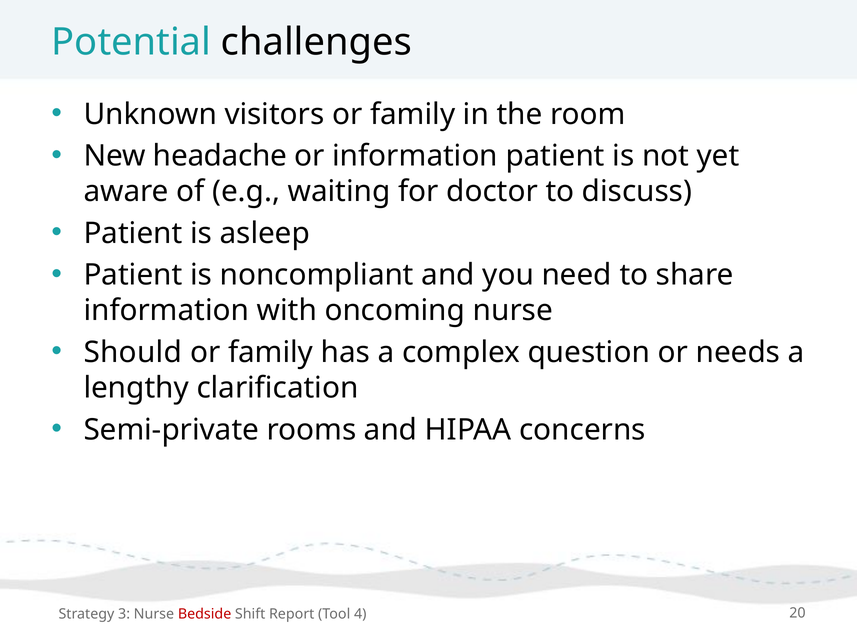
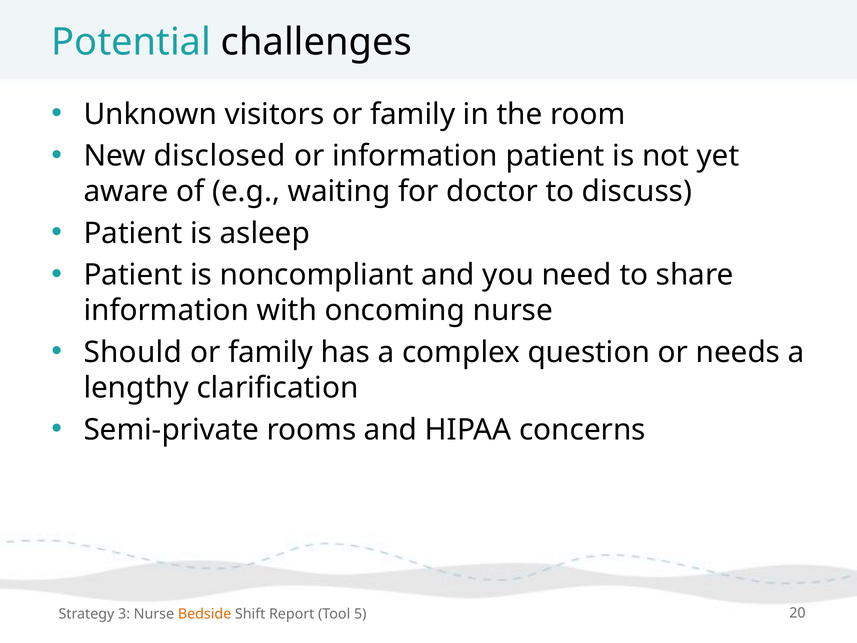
headache: headache -> disclosed
Bedside colour: red -> orange
4: 4 -> 5
